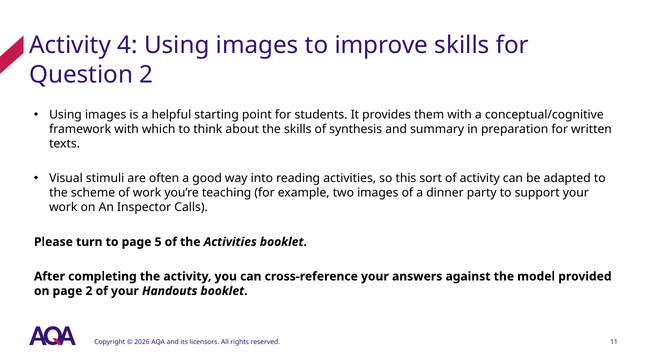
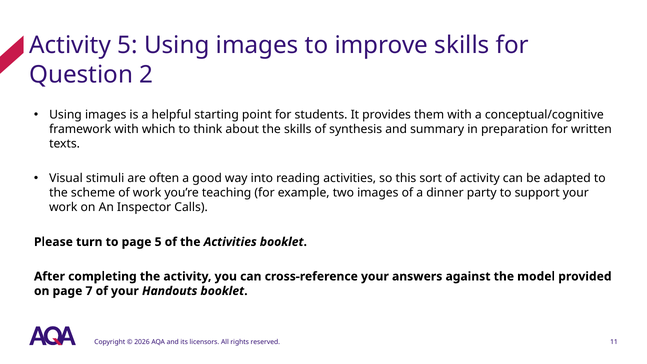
Activity 4: 4 -> 5
page 2: 2 -> 7
